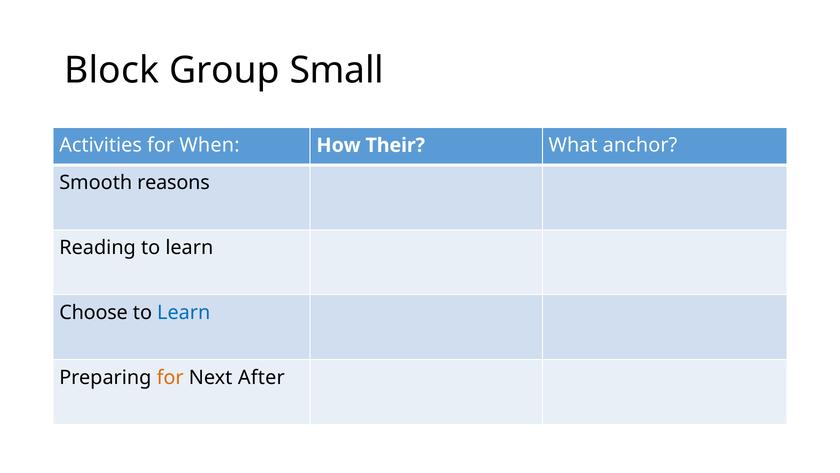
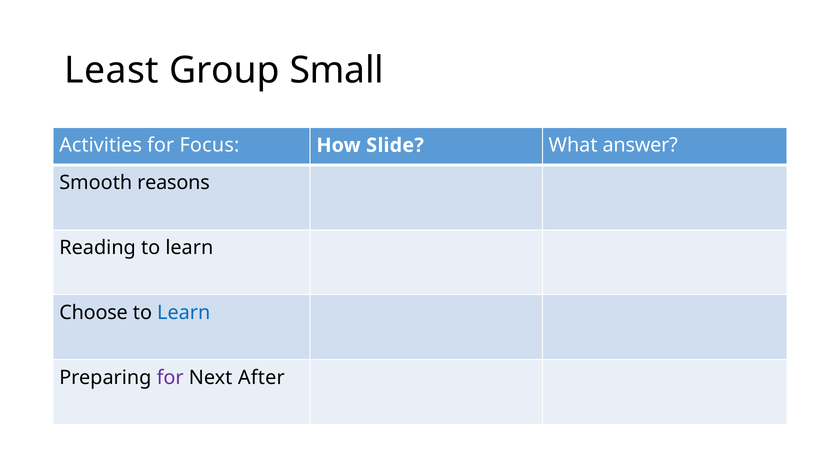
Block: Block -> Least
When: When -> Focus
Their: Their -> Slide
anchor: anchor -> answer
for at (170, 377) colour: orange -> purple
